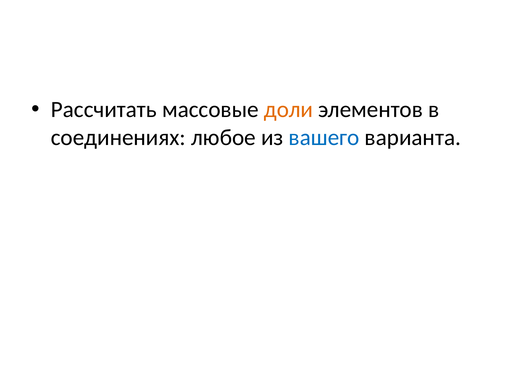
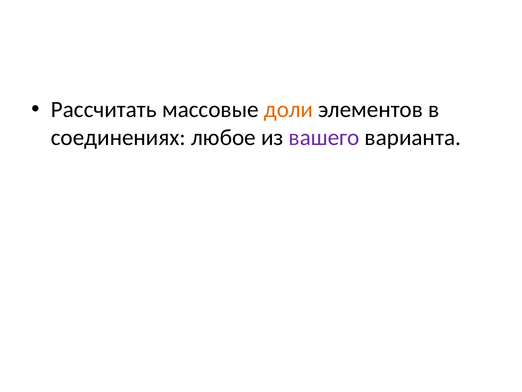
вашего colour: blue -> purple
